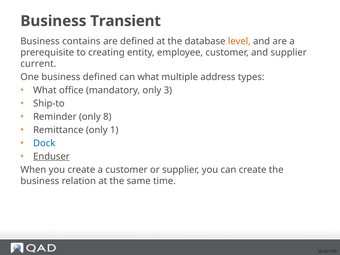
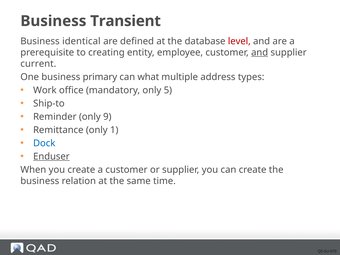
contains: contains -> identical
level colour: orange -> red
and at (260, 53) underline: none -> present
business defined: defined -> primary
What at (45, 90): What -> Work
3: 3 -> 5
8: 8 -> 9
